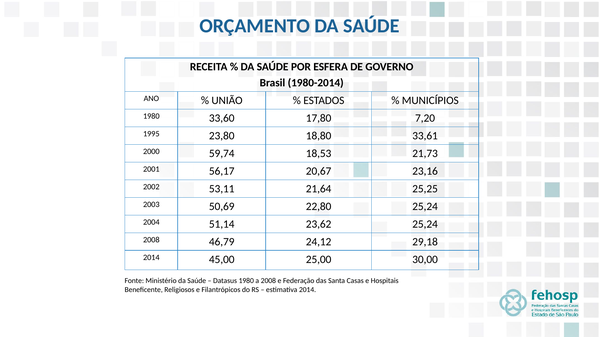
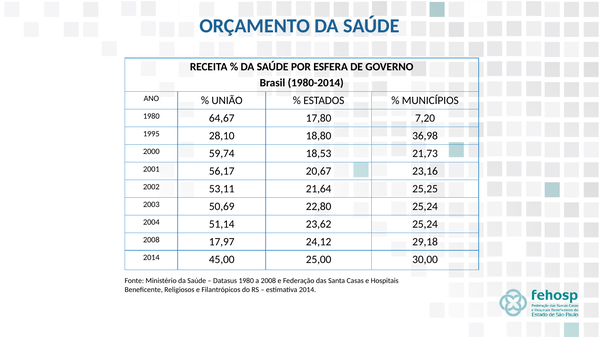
33,60: 33,60 -> 64,67
23,80: 23,80 -> 28,10
33,61: 33,61 -> 36,98
46,79: 46,79 -> 17,97
